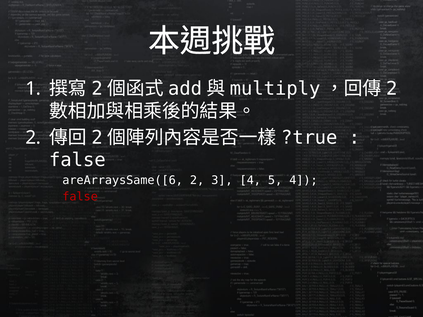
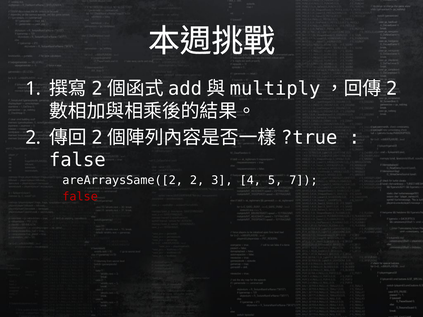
areArraysSame([6: areArraysSame([6 -> areArraysSame([2
5 4: 4 -> 7
